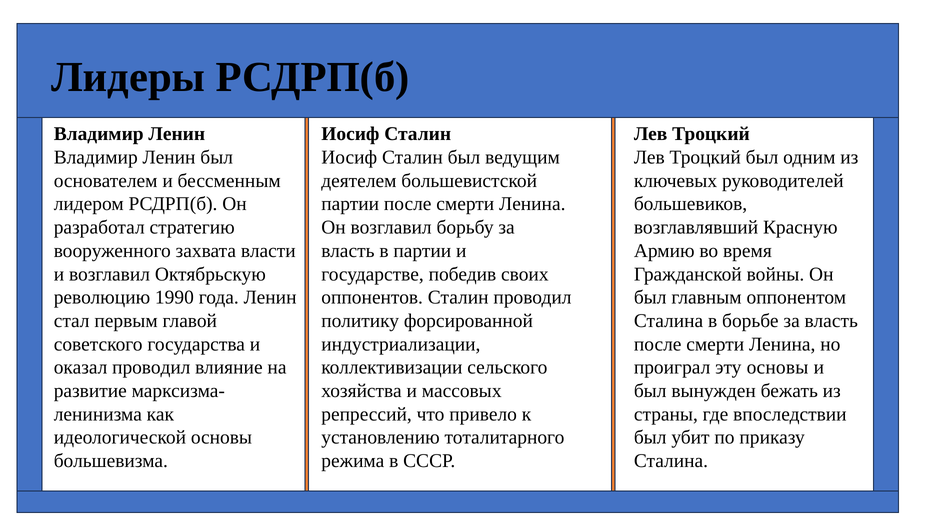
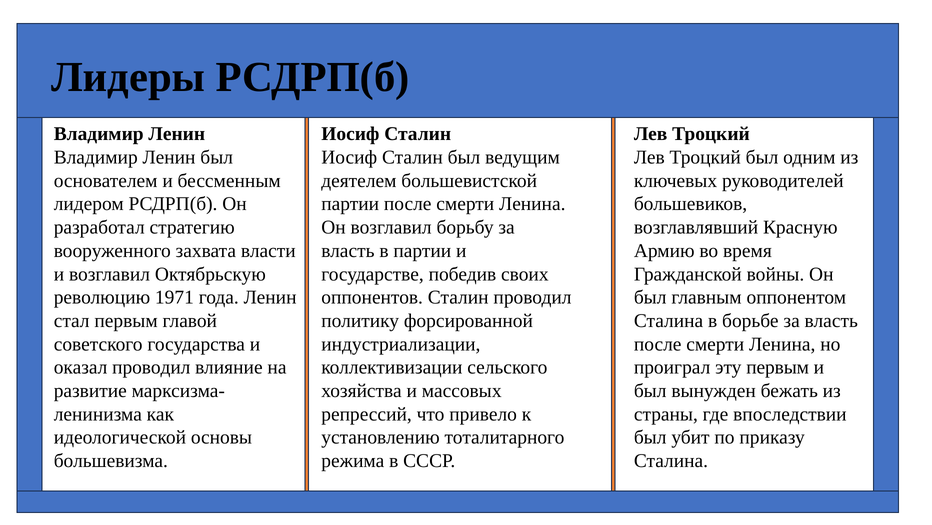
1990: 1990 -> 1971
эту основы: основы -> первым
